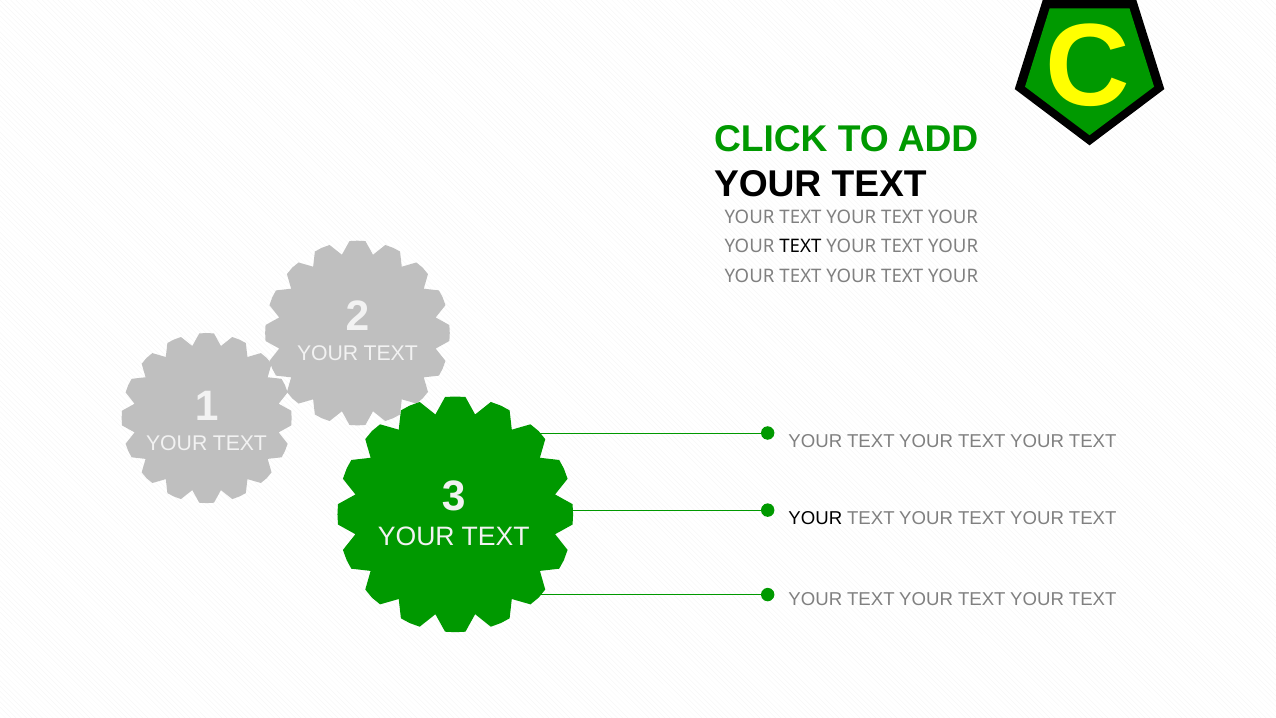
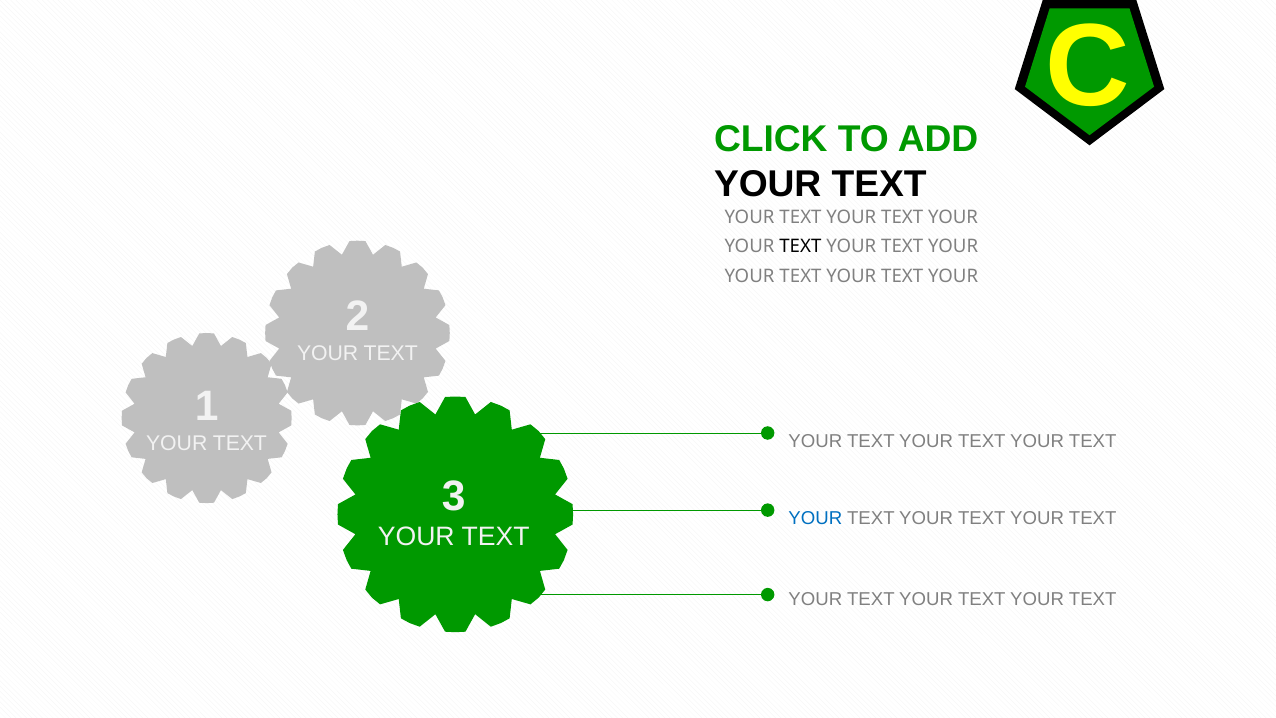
YOUR at (815, 518) colour: black -> blue
